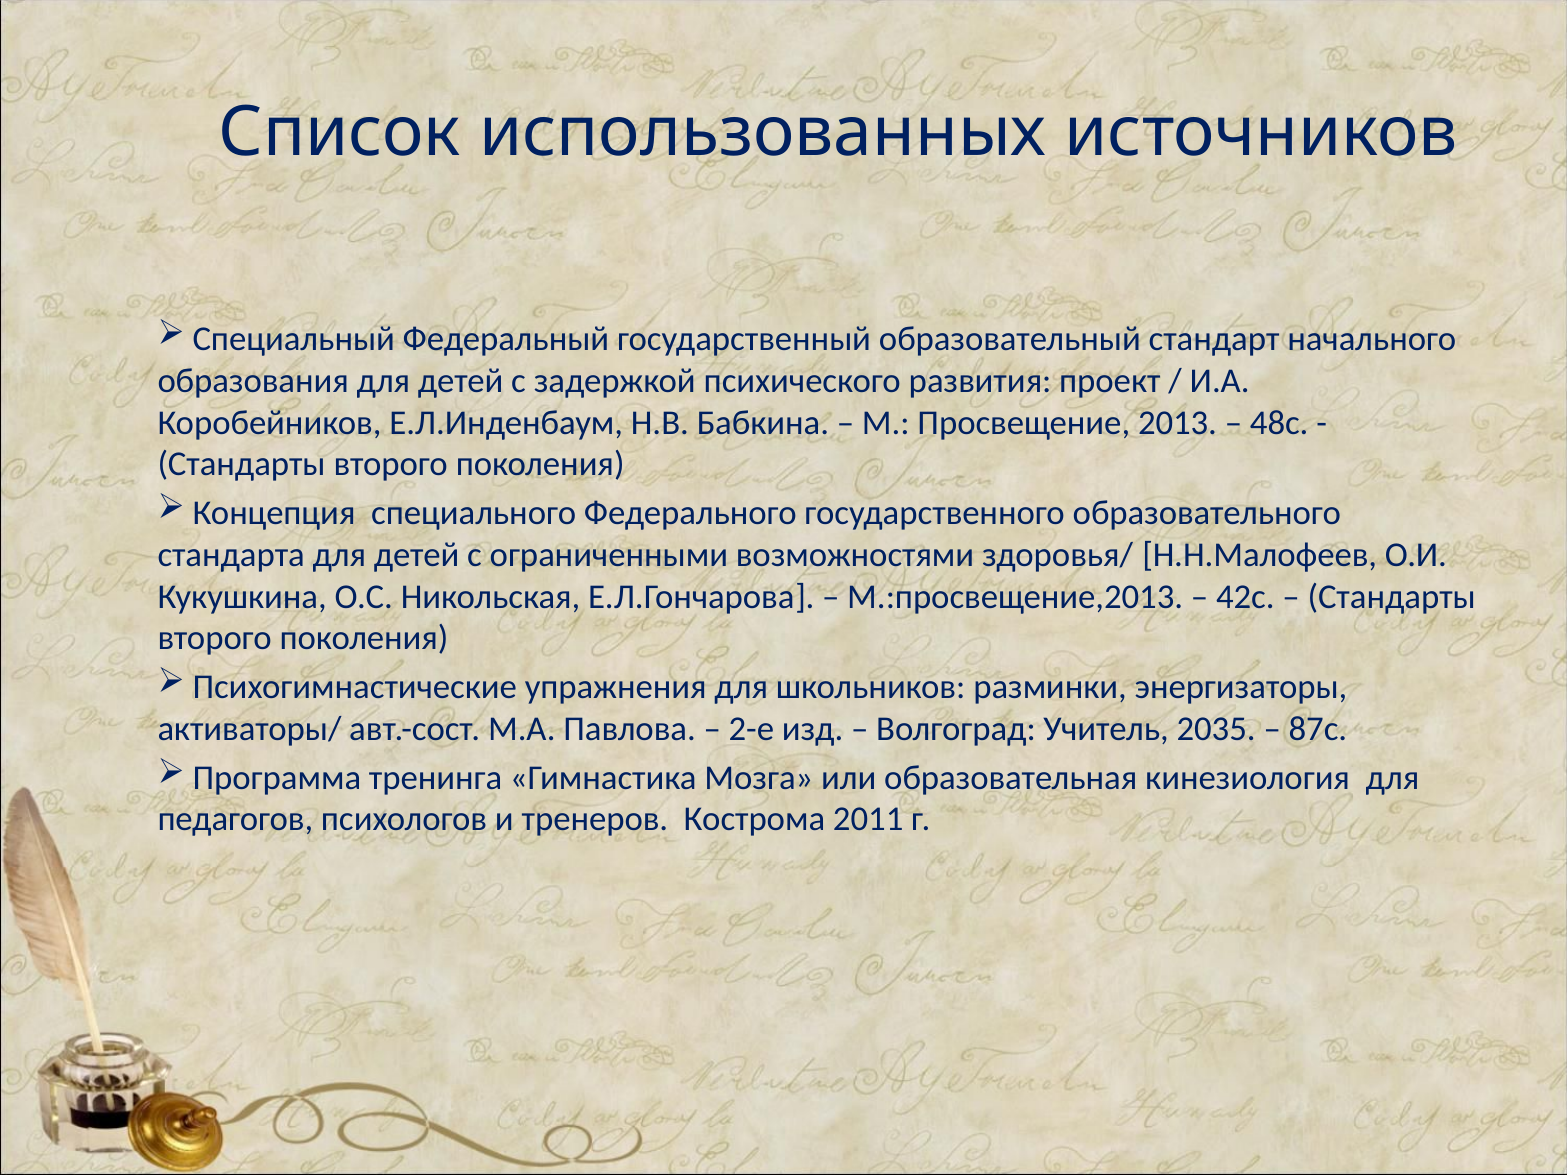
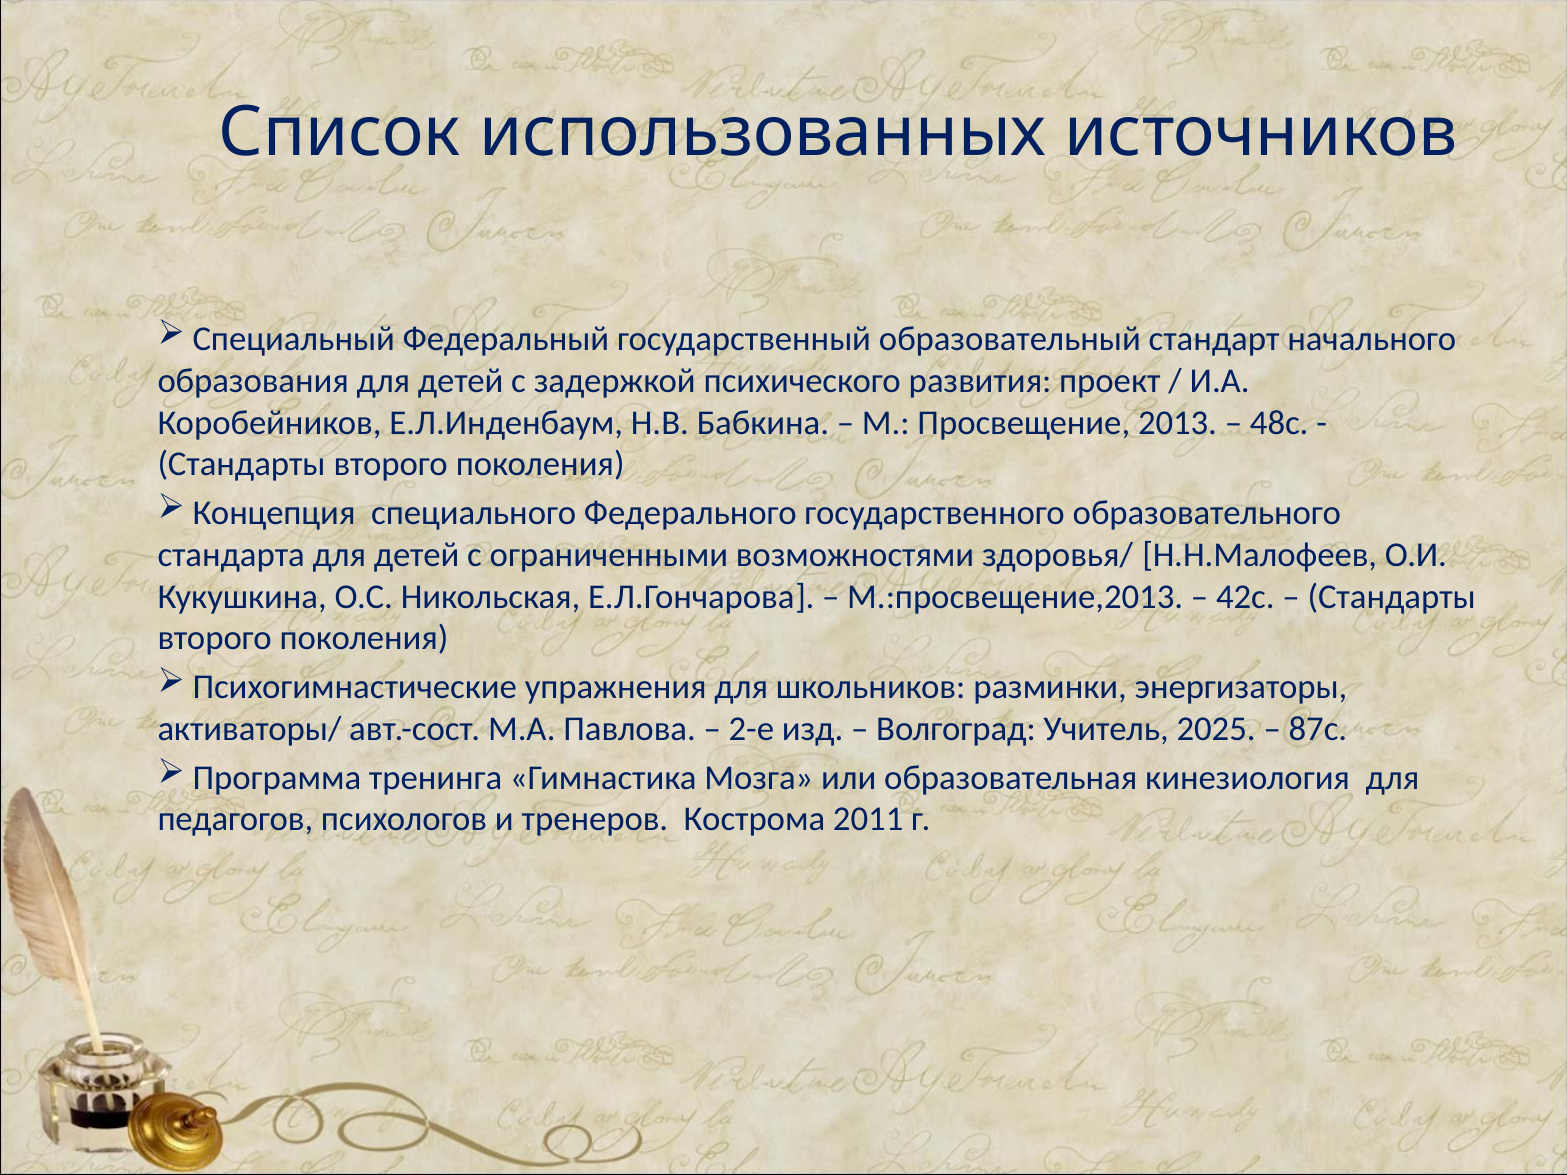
2035: 2035 -> 2025
